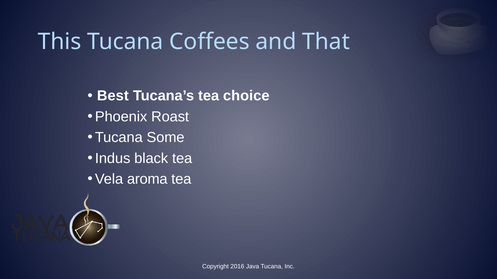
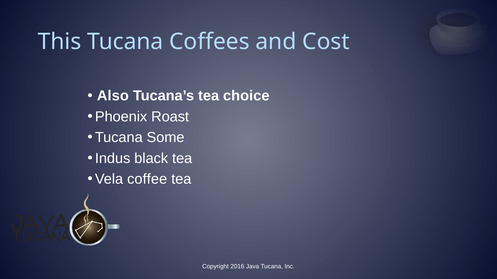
That: That -> Cost
Best: Best -> Also
aroma: aroma -> coffee
